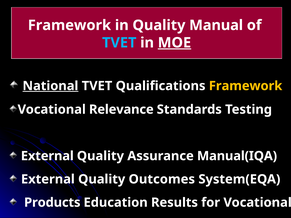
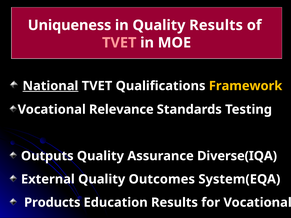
Framework at (69, 25): Framework -> Uniqueness
Quality Manual: Manual -> Results
TVET at (119, 43) colour: light blue -> pink
MOE underline: present -> none
External at (47, 156): External -> Outputs
Manual(IQA: Manual(IQA -> Diverse(IQA
